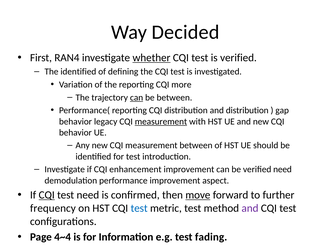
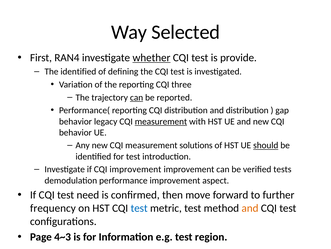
Decided: Decided -> Selected
is verified: verified -> provide
more: more -> three
be between: between -> reported
measurement between: between -> solutions
should underline: none -> present
CQI enhancement: enhancement -> improvement
verified need: need -> tests
CQI at (47, 194) underline: present -> none
move underline: present -> none
and at (250, 208) colour: purple -> orange
4~4: 4~4 -> 4~3
fading: fading -> region
